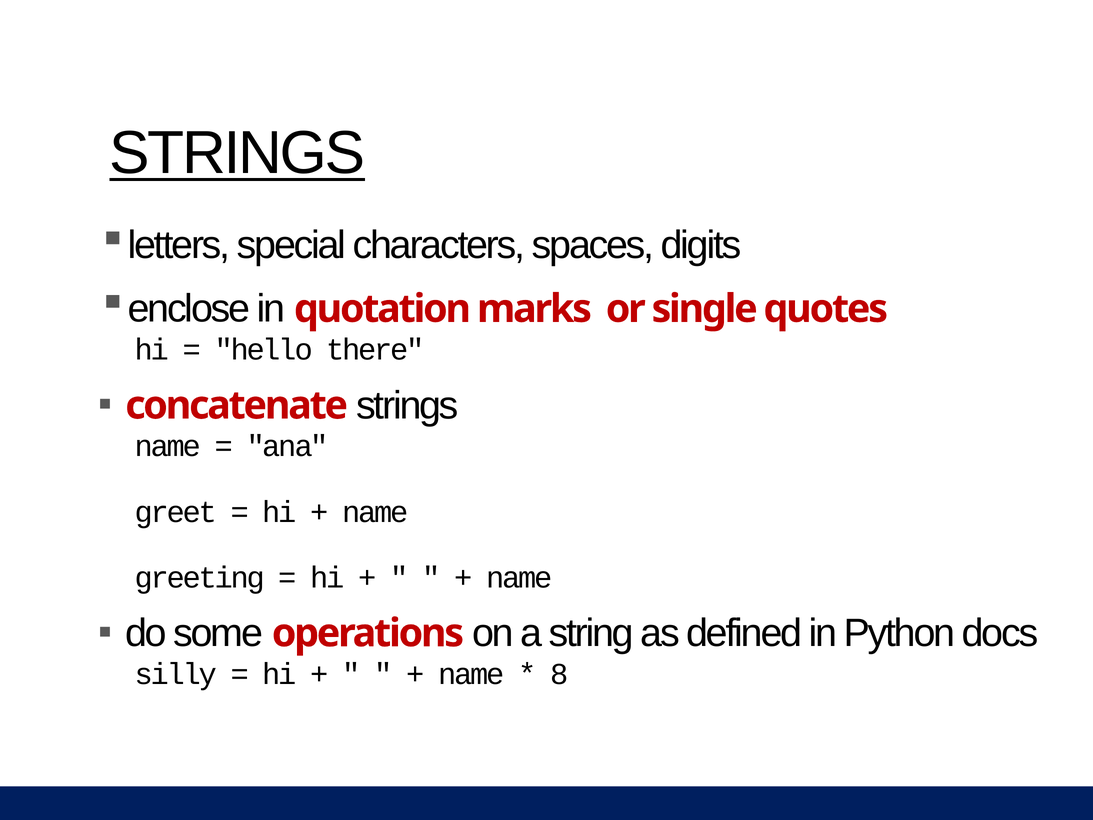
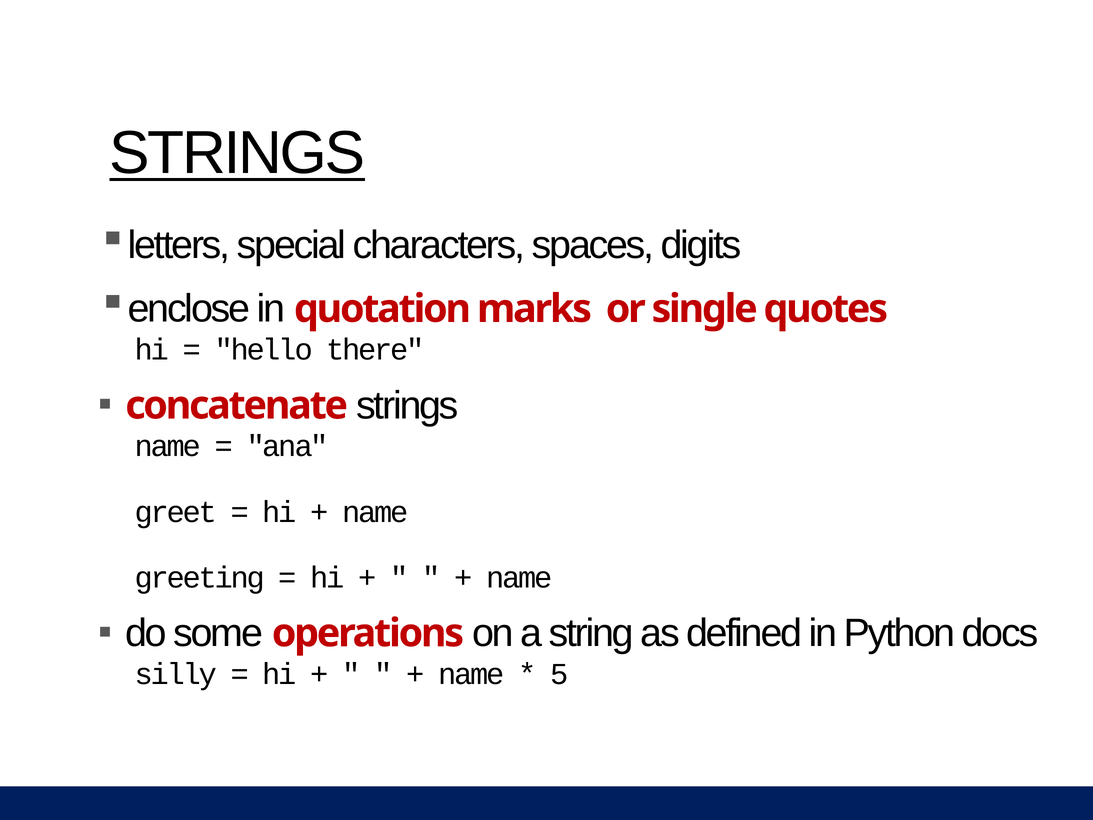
8: 8 -> 5
